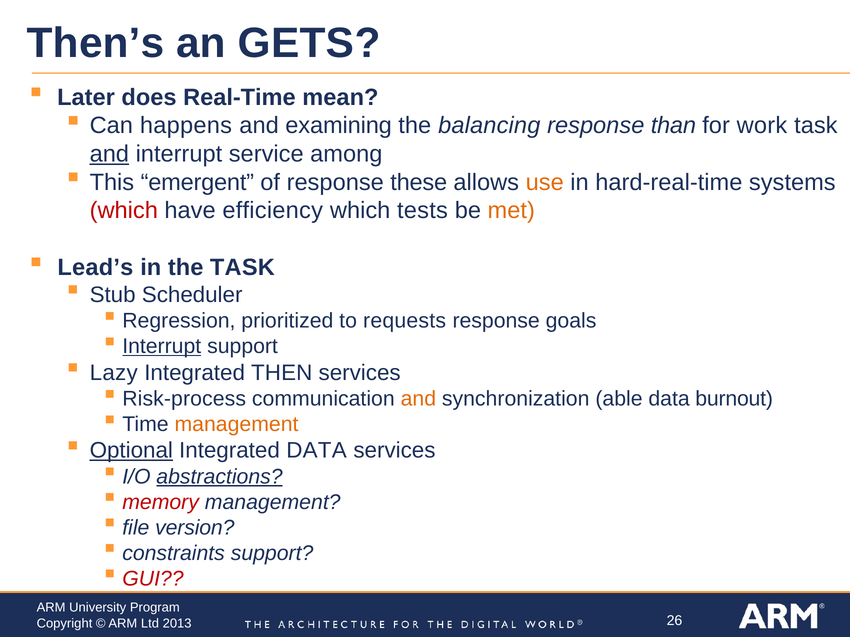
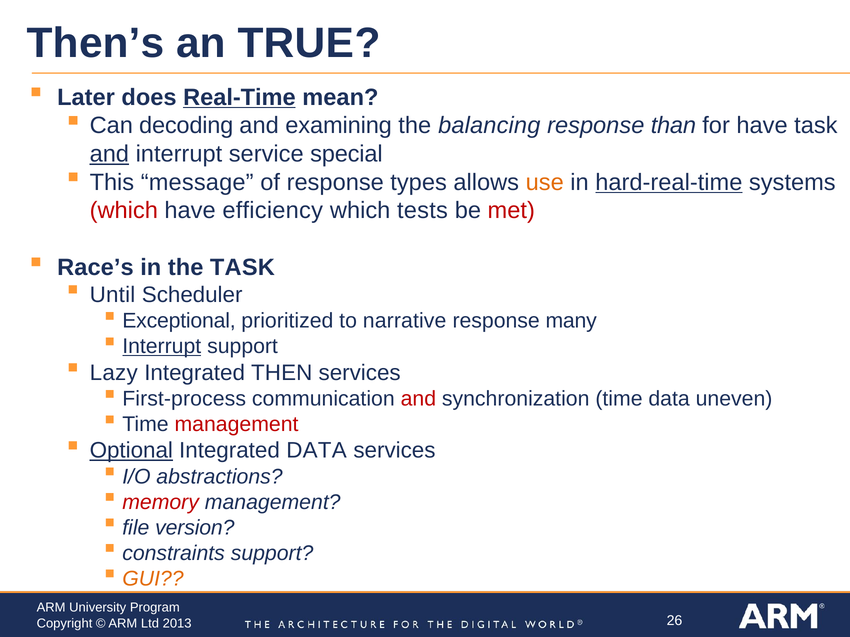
GETS: GETS -> TRUE
Real-Time underline: none -> present
happens: happens -> decoding
for work: work -> have
among: among -> special
emergent: emergent -> message
these: these -> types
hard-real-time underline: none -> present
met colour: orange -> red
Lead’s: Lead’s -> Race’s
Stub: Stub -> Until
Regression: Regression -> Exceptional
requests: requests -> narrative
goals: goals -> many
Risk-process: Risk-process -> First-process
and at (418, 399) colour: orange -> red
synchronization able: able -> time
burnout: burnout -> uneven
management at (236, 425) colour: orange -> red
abstractions underline: present -> none
GUI colour: red -> orange
